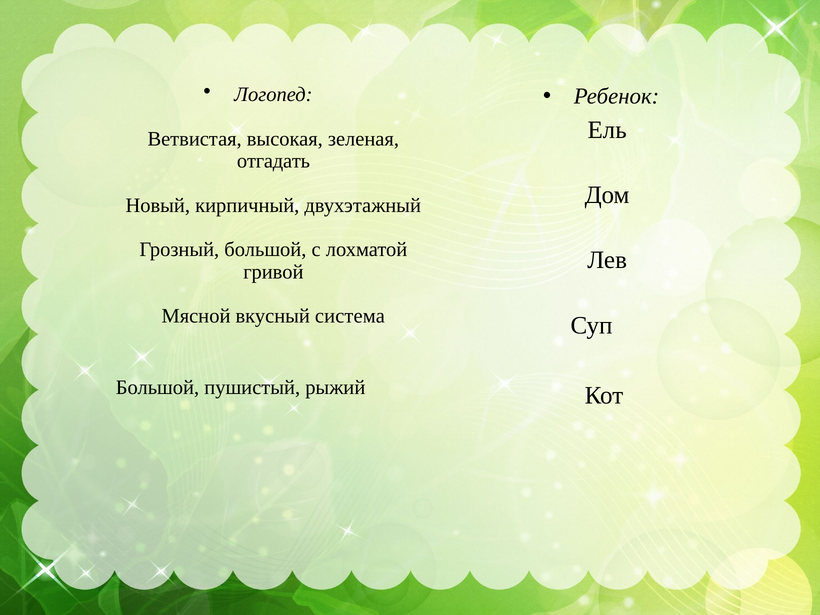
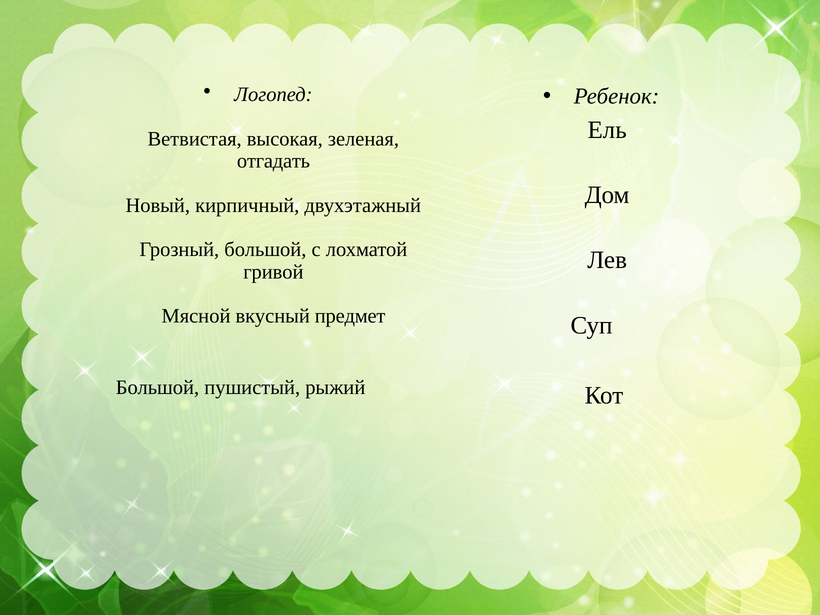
система: система -> предмет
